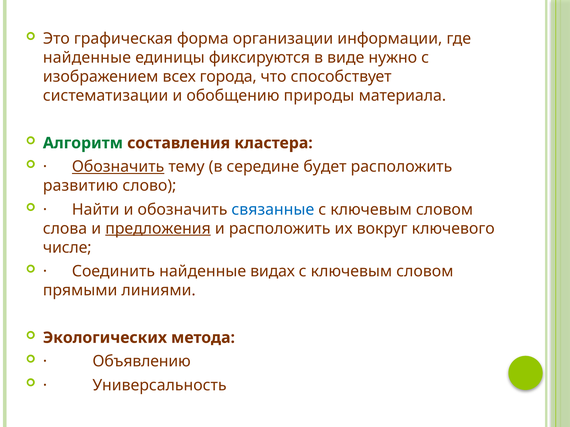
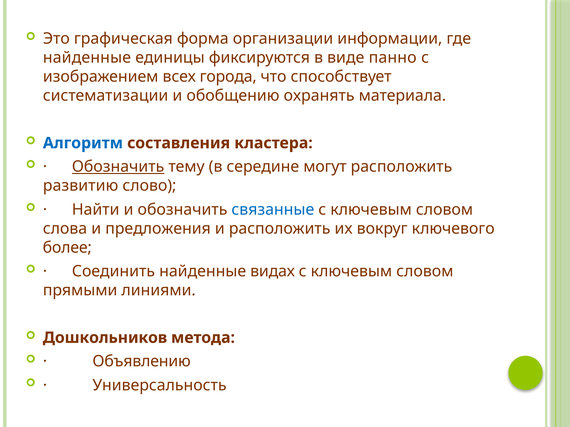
нужно: нужно -> панно
природы: природы -> охранять
Алгоритм colour: green -> blue
будет: будет -> могут
предложения underline: present -> none
числе: числе -> более
Экологических: Экологических -> Дошкольников
